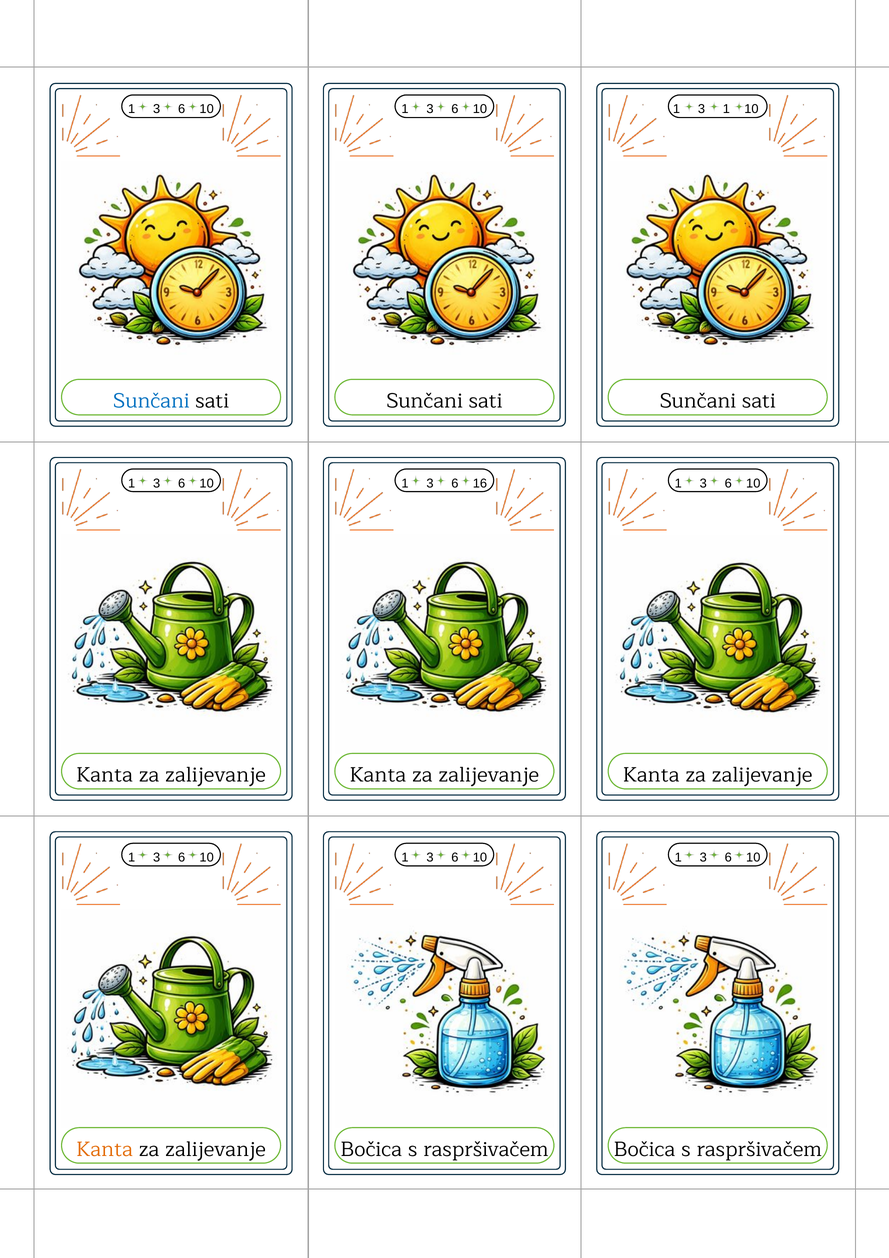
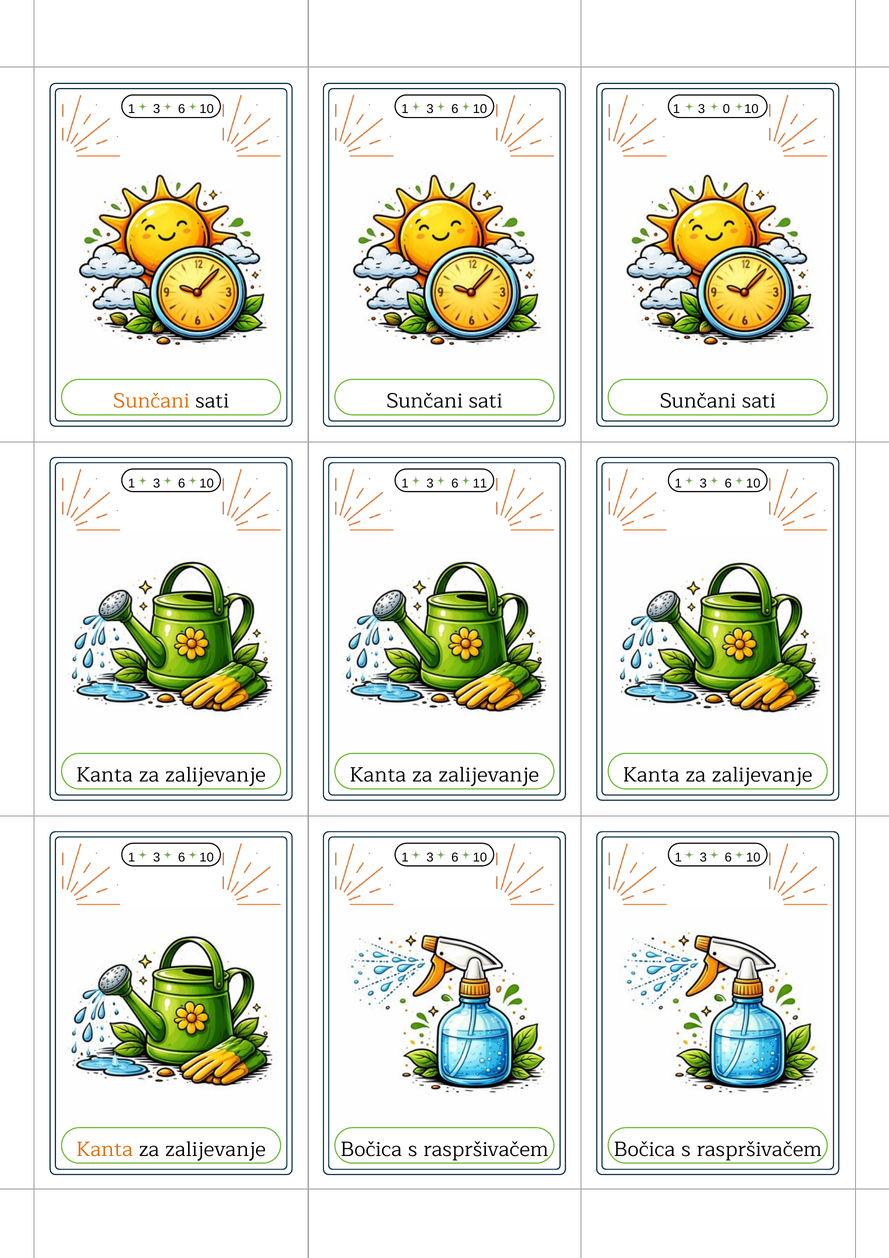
3 1: 1 -> 0
Sunčani at (151, 401) colour: blue -> orange
16: 16 -> 11
